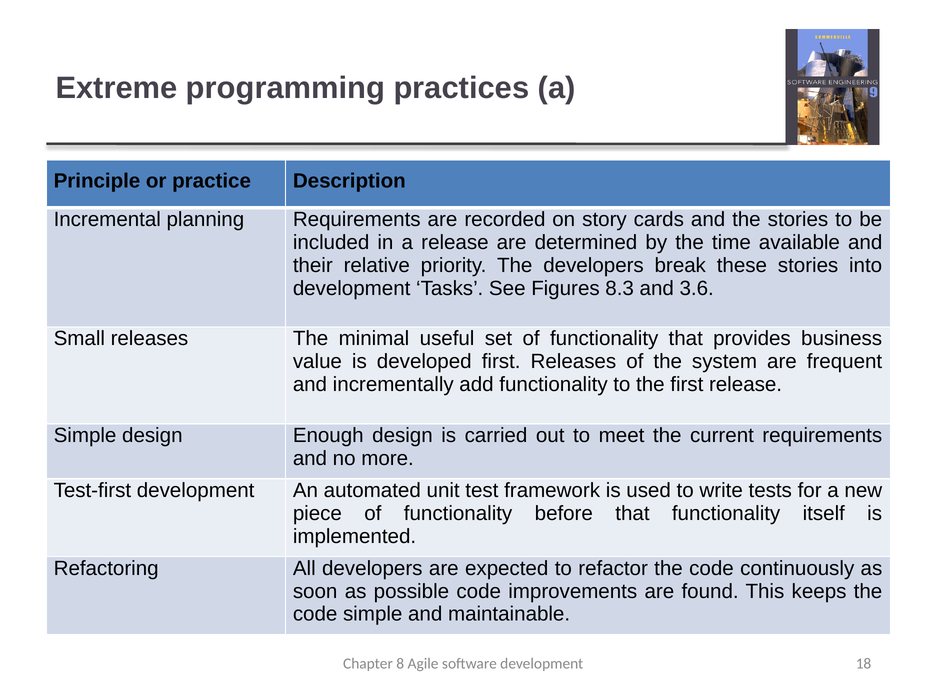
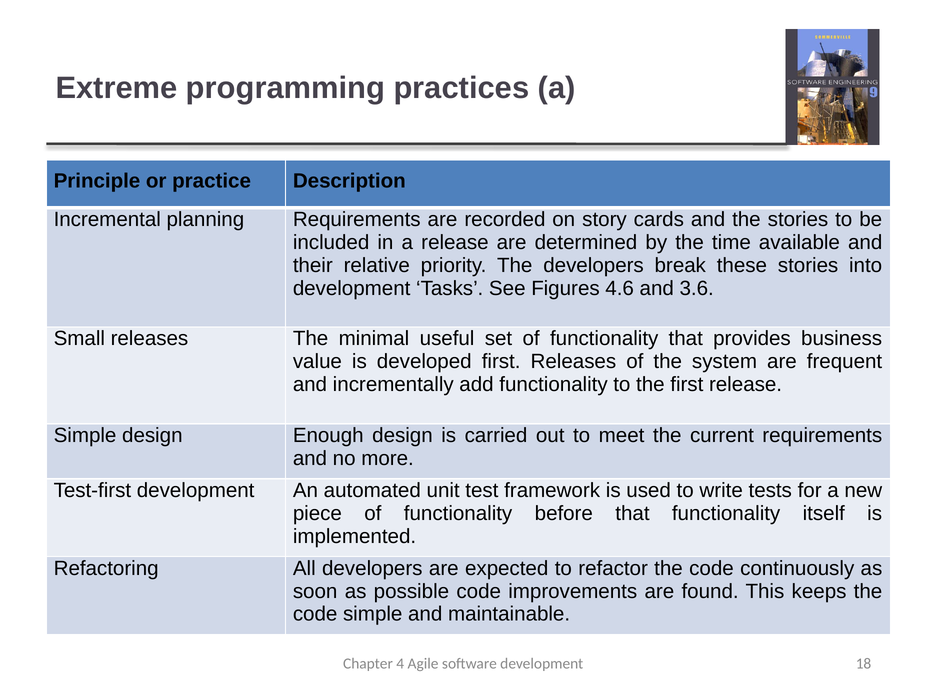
8.3: 8.3 -> 4.6
8: 8 -> 4
